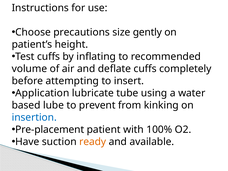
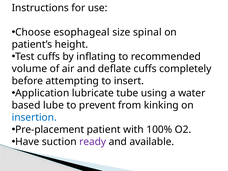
precautions: precautions -> esophageal
gently: gently -> spinal
ready colour: orange -> purple
